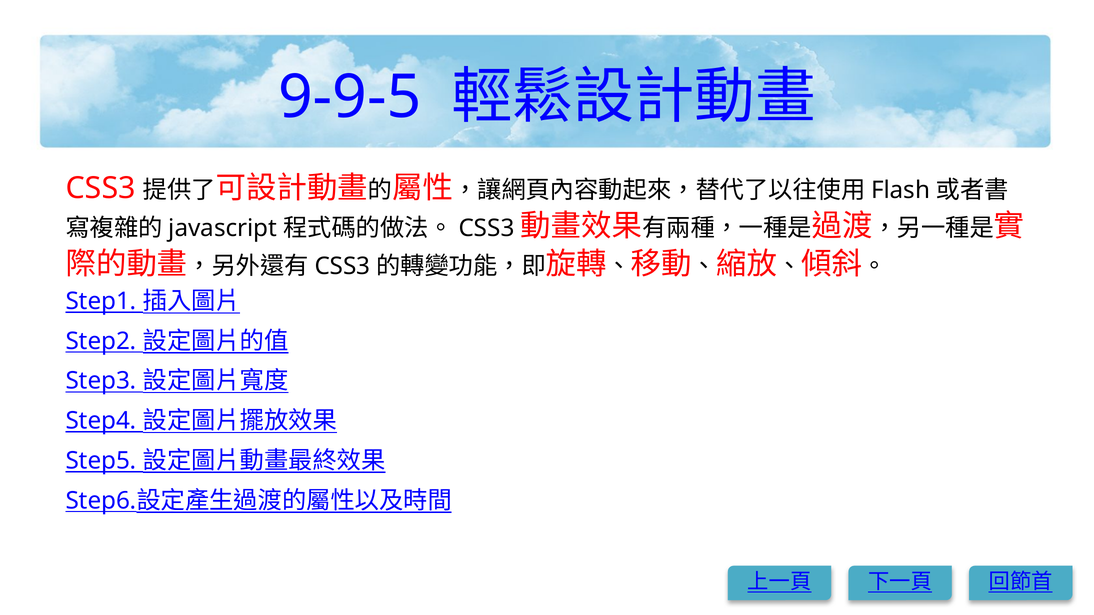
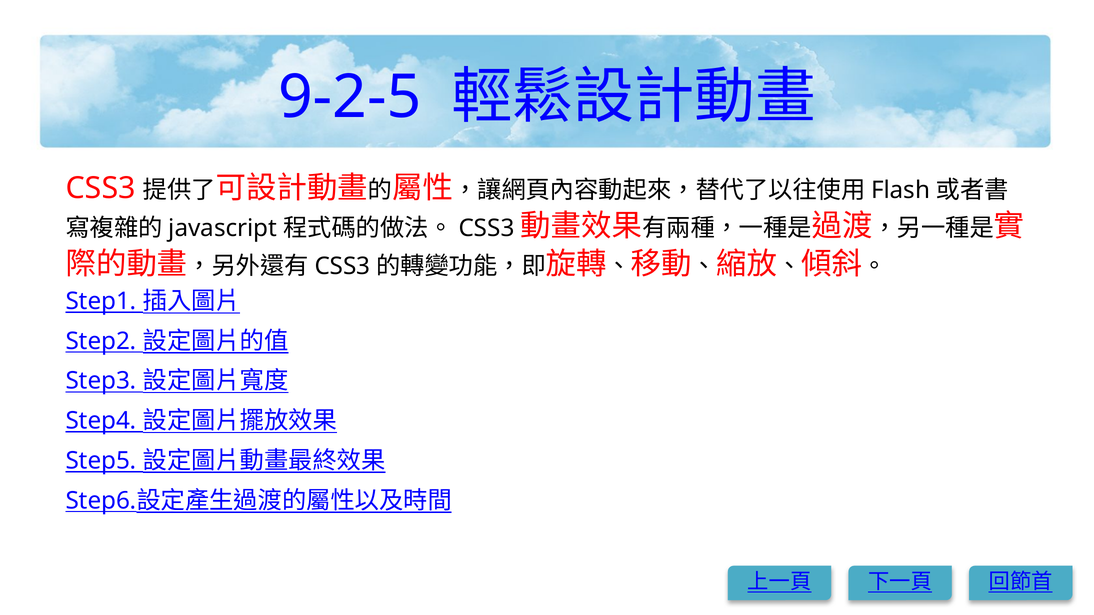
9-9-5: 9-9-5 -> 9-2-5
